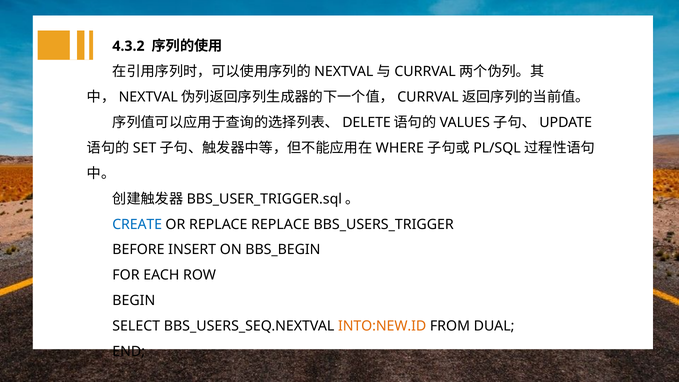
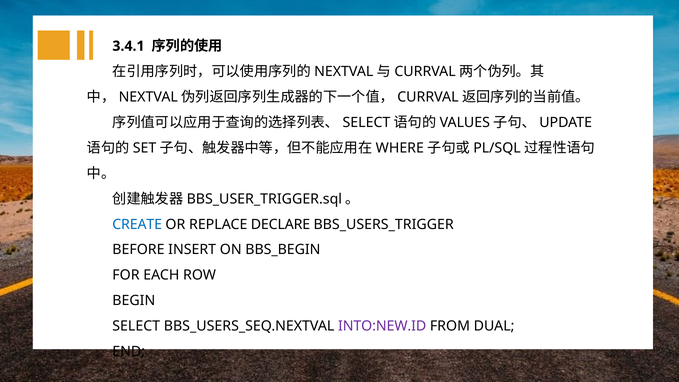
4.3.2: 4.3.2 -> 3.4.1
DELETE at (367, 122): DELETE -> SELECT
REPLACE REPLACE: REPLACE -> DECLARE
INTO:NEW.ID colour: orange -> purple
